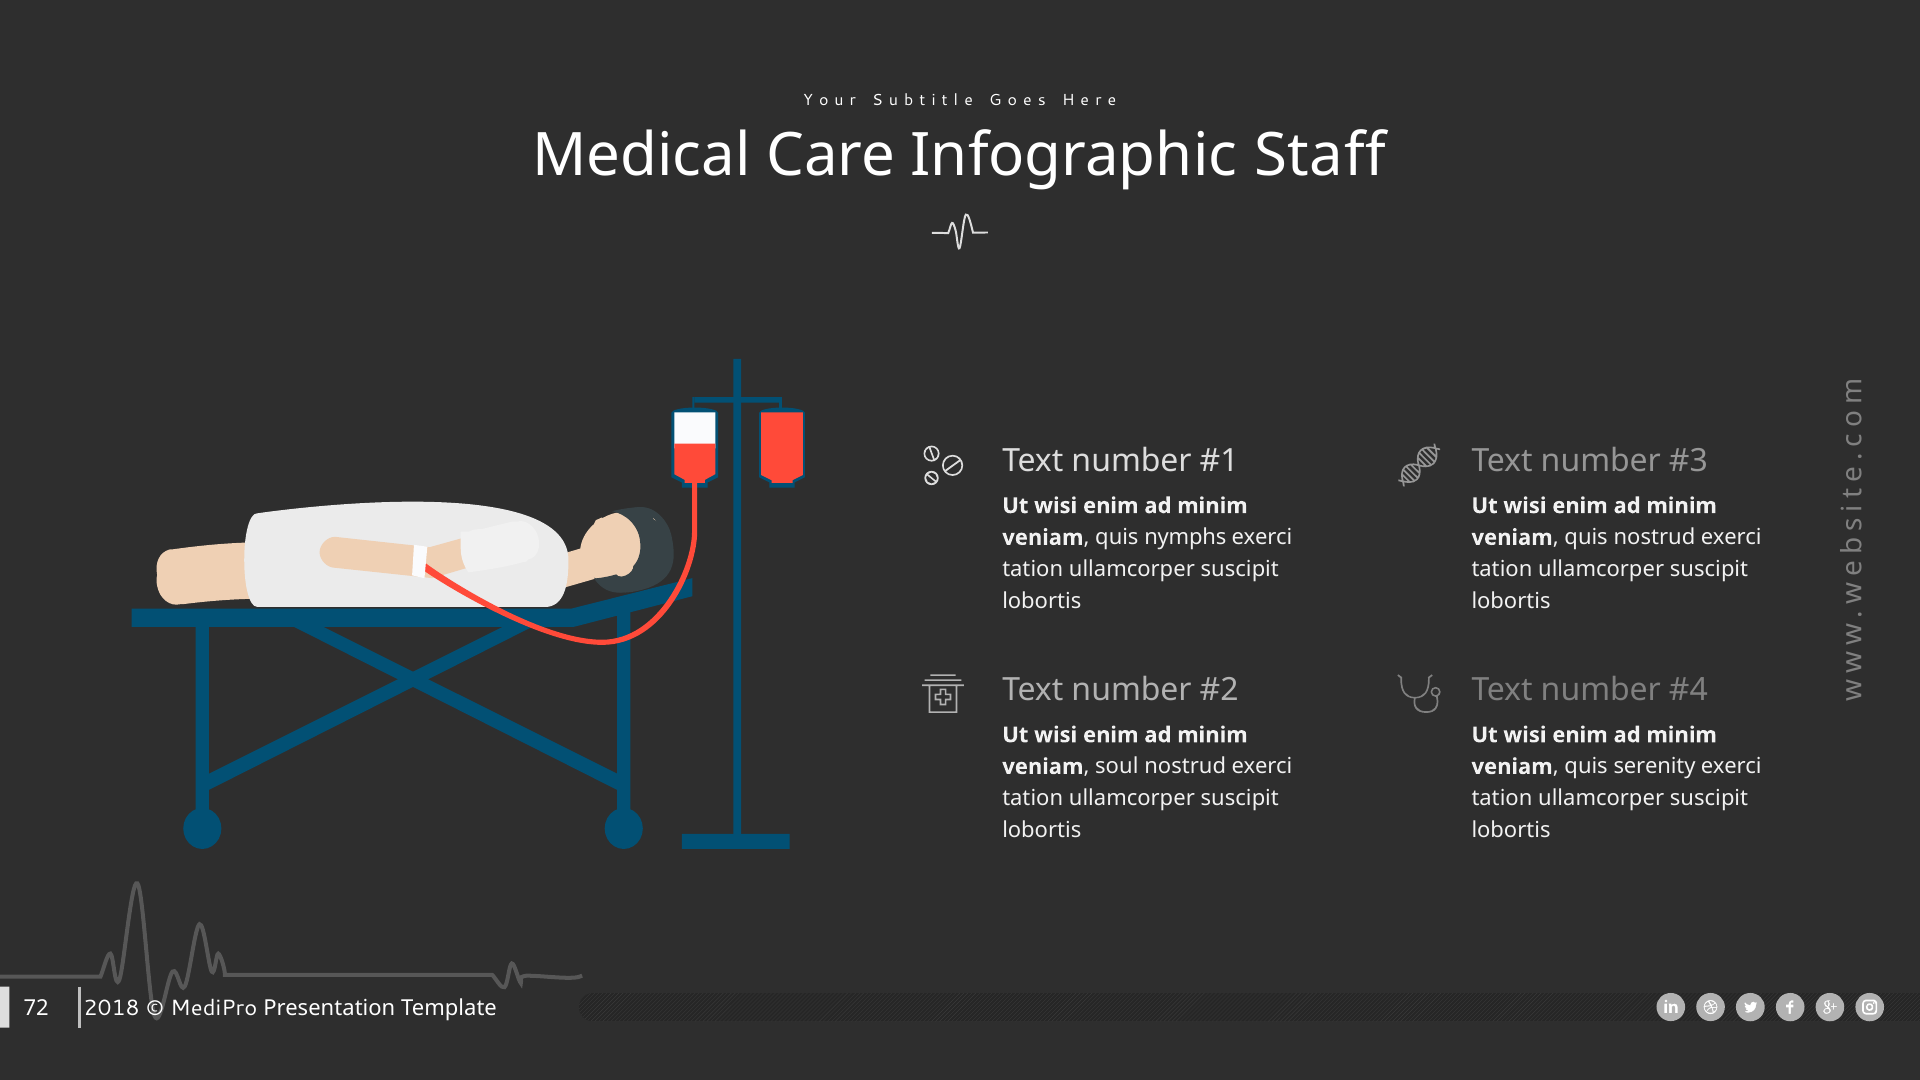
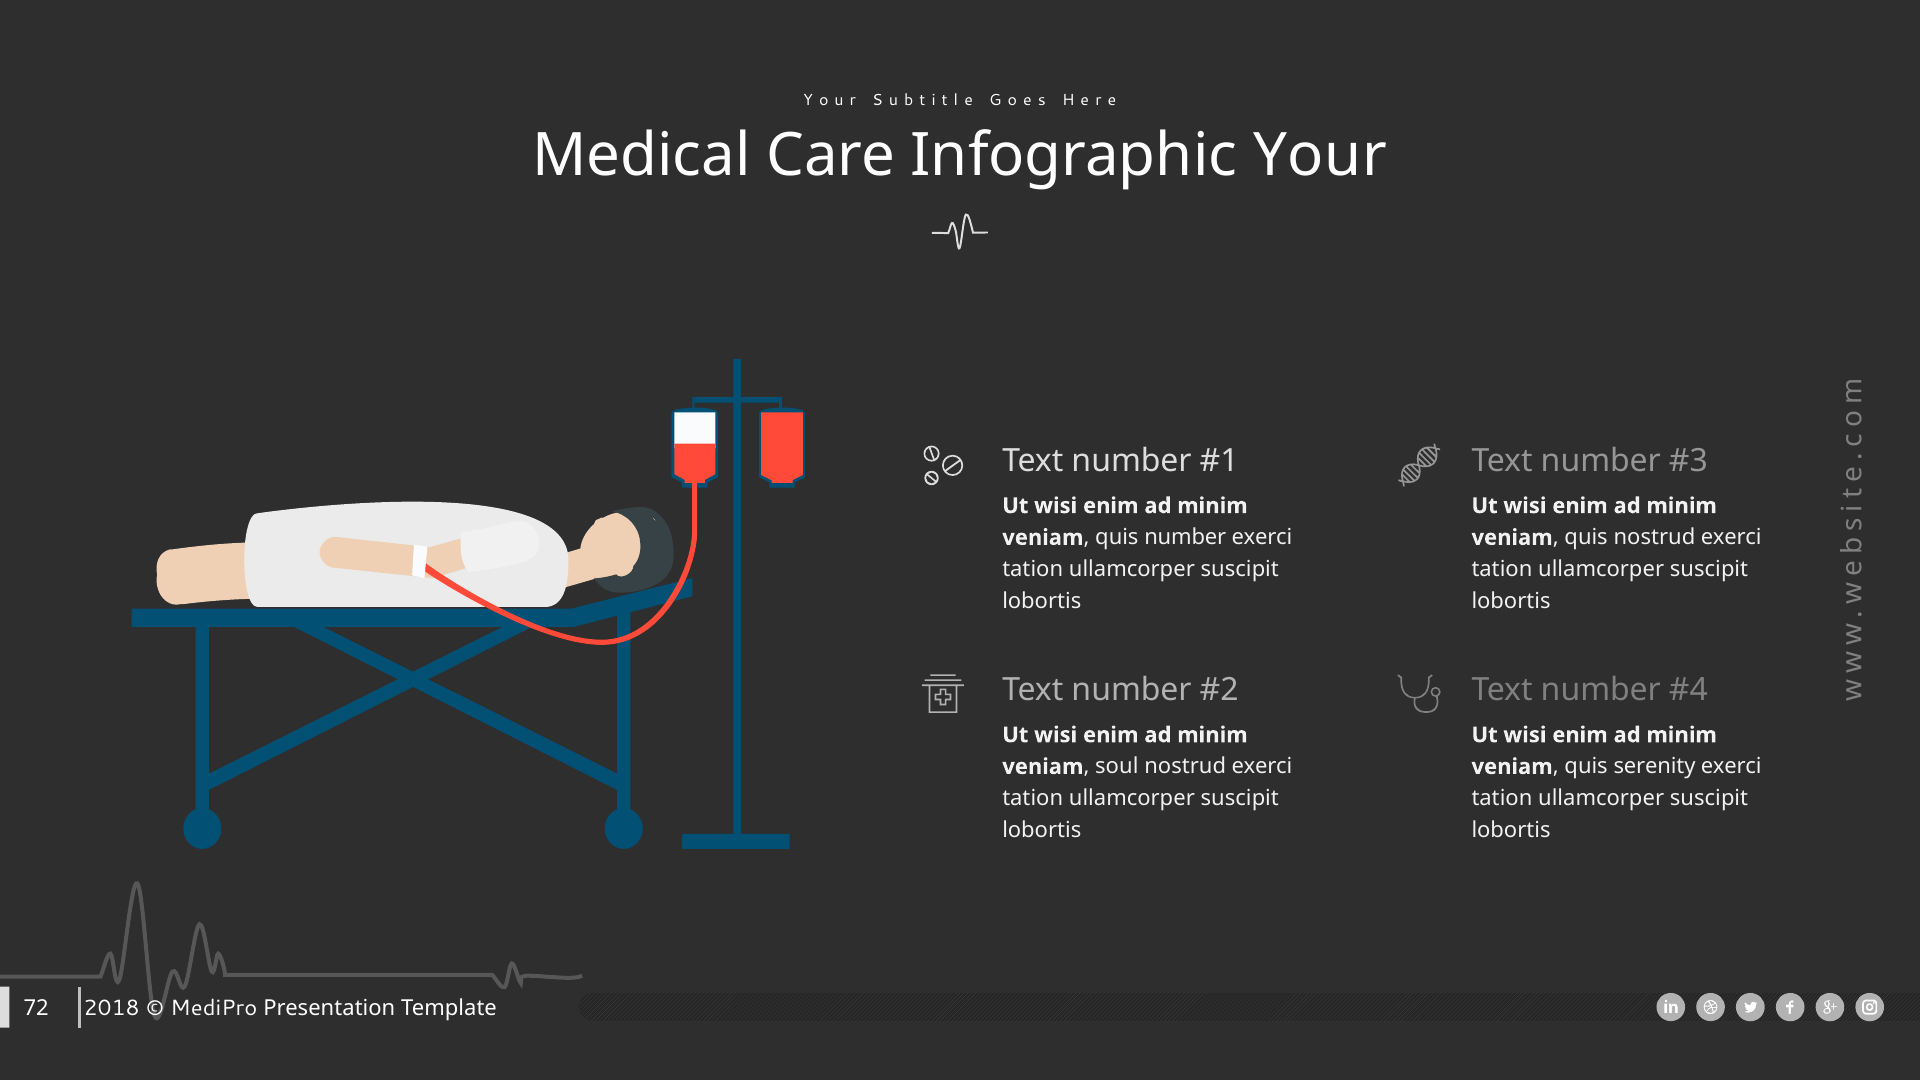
Staff: Staff -> Your
quis nymphs: nymphs -> number
